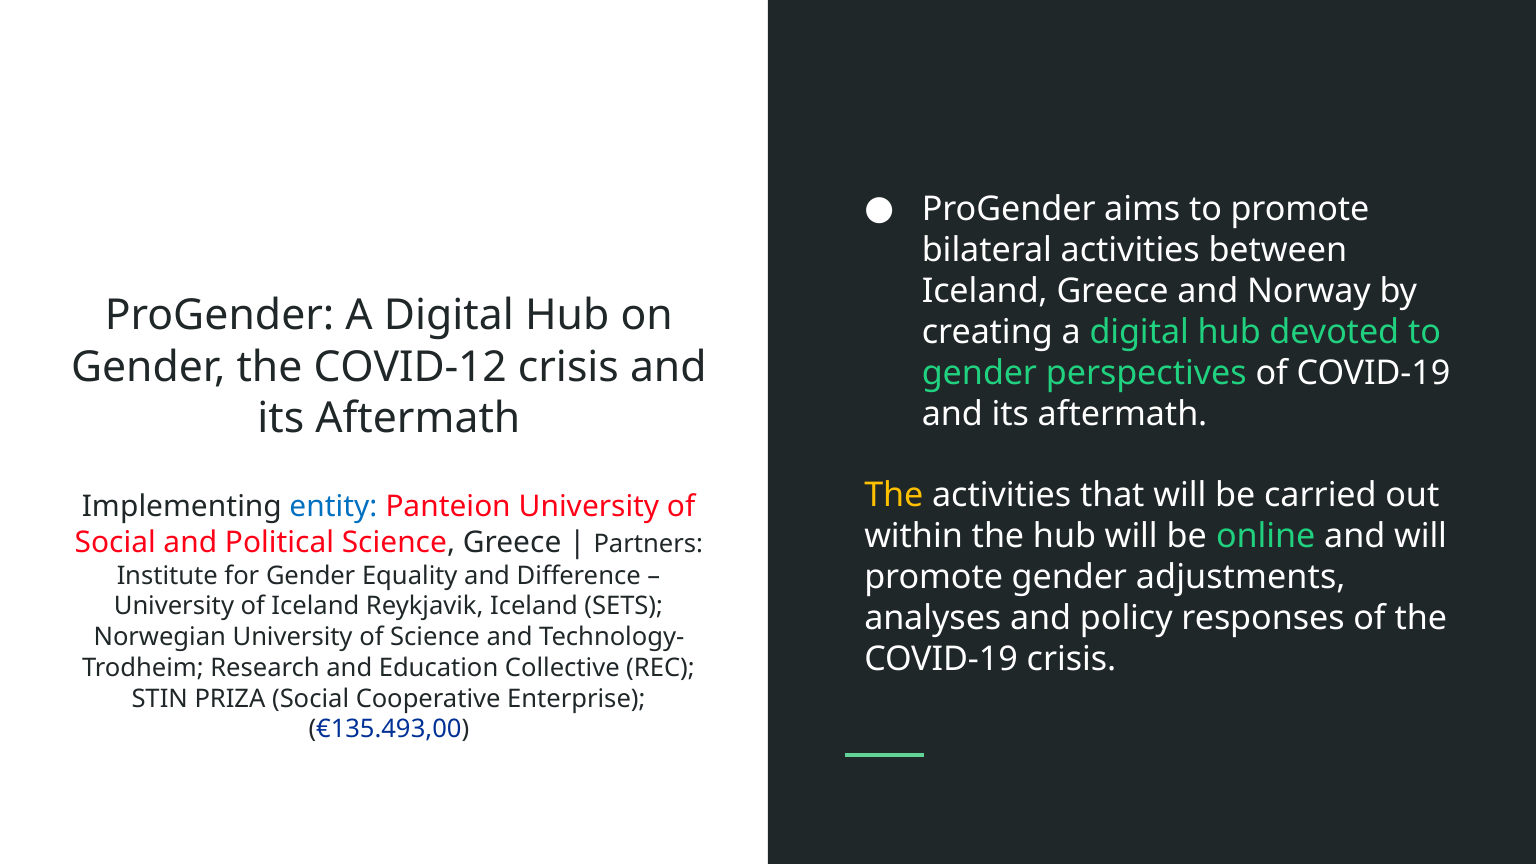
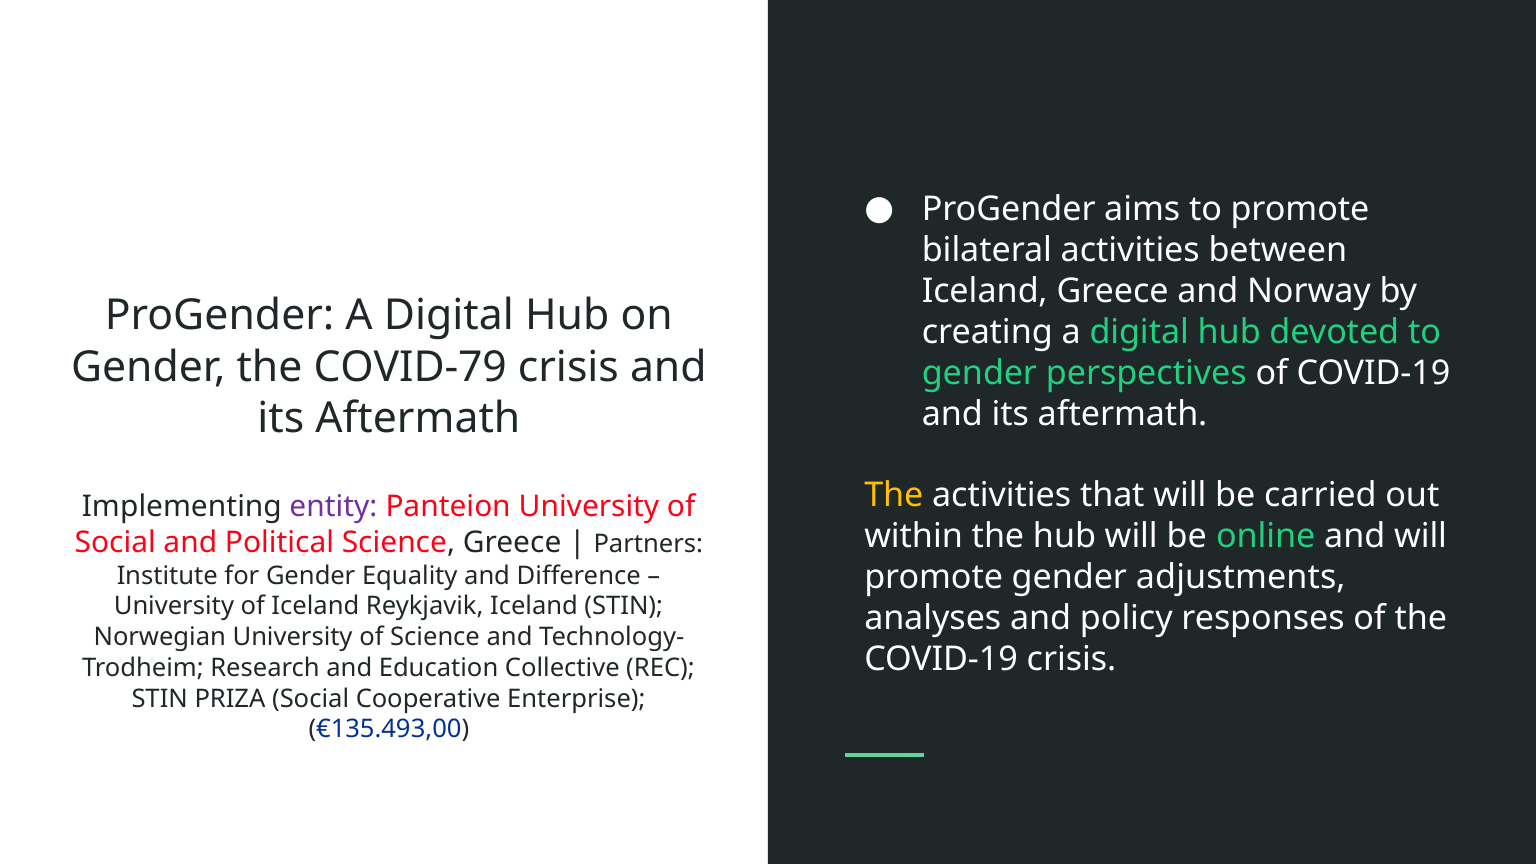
COVID-12: COVID-12 -> COVID-79
entity colour: blue -> purple
Iceland SETS: SETS -> STIN
